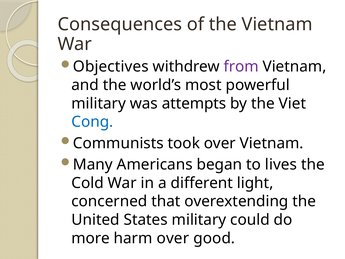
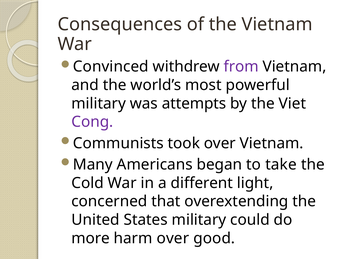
Objectives: Objectives -> Convinced
Cong colour: blue -> purple
lives: lives -> take
